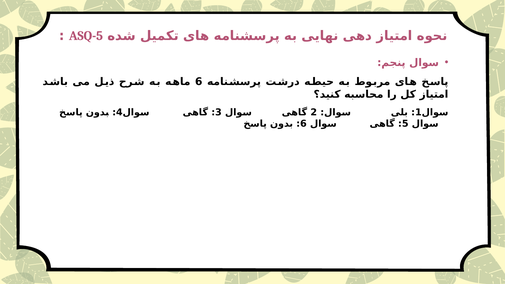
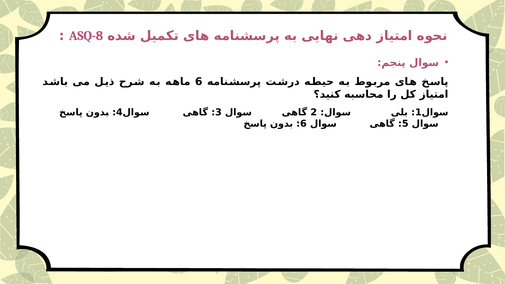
ASQ-5: ASQ-5 -> ASQ-8
